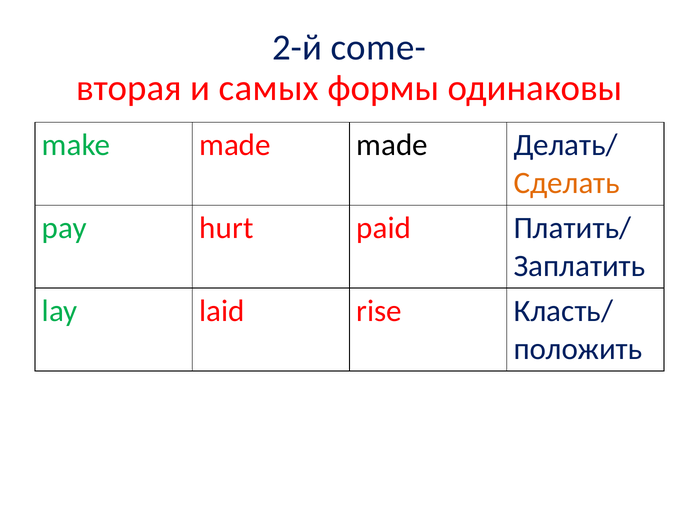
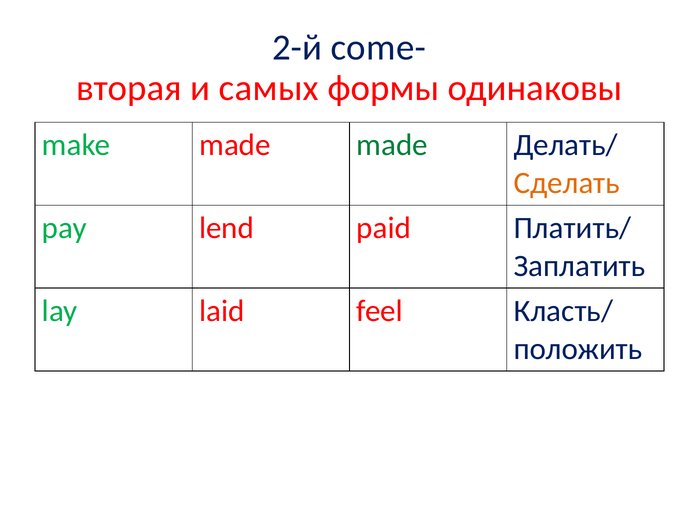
made at (392, 145) colour: black -> green
hurt: hurt -> lend
rise: rise -> feel
